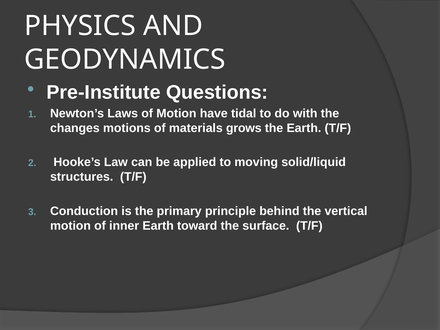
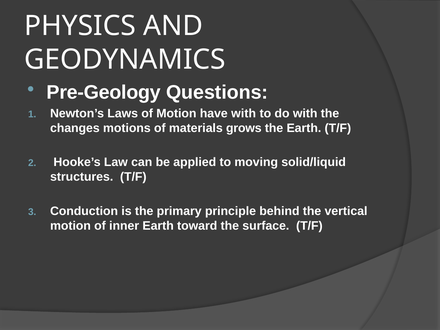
Pre-Institute: Pre-Institute -> Pre-Geology
have tidal: tidal -> with
